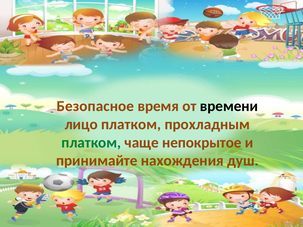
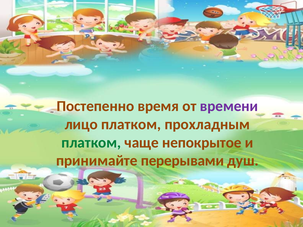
Безопасное: Безопасное -> Постепенно
времени colour: black -> purple
нахождения: нахождения -> перерывами
